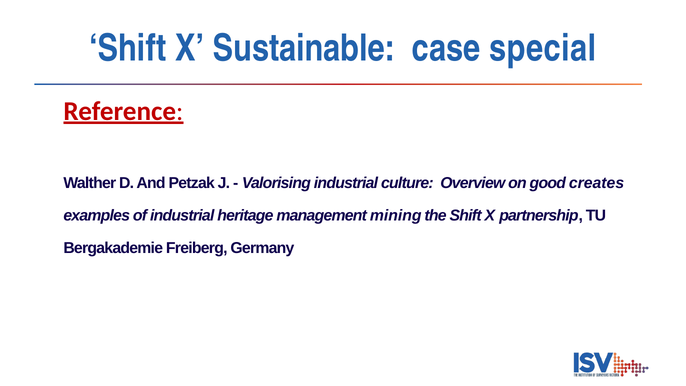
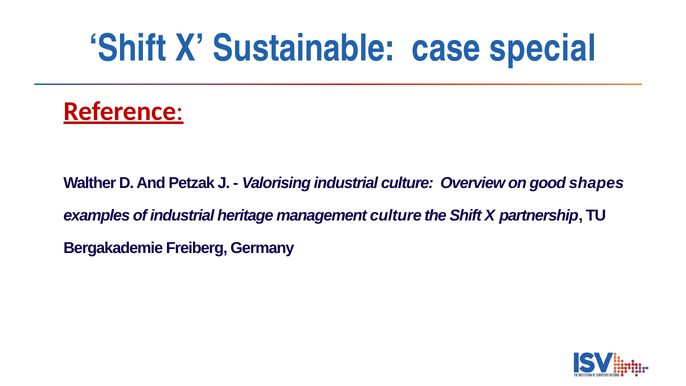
creates: creates -> shapes
management mining: mining -> culture
